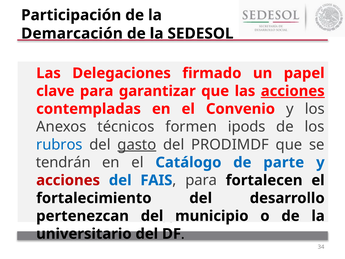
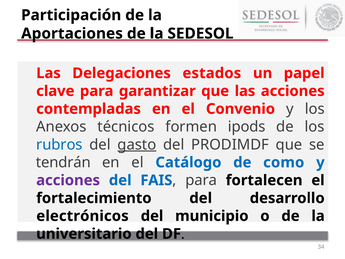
Demarcación: Demarcación -> Aportaciones
firmado: firmado -> estados
acciones at (293, 91) underline: present -> none
parte: parte -> como
acciones at (68, 180) colour: red -> purple
pertenezcan: pertenezcan -> electrónicos
